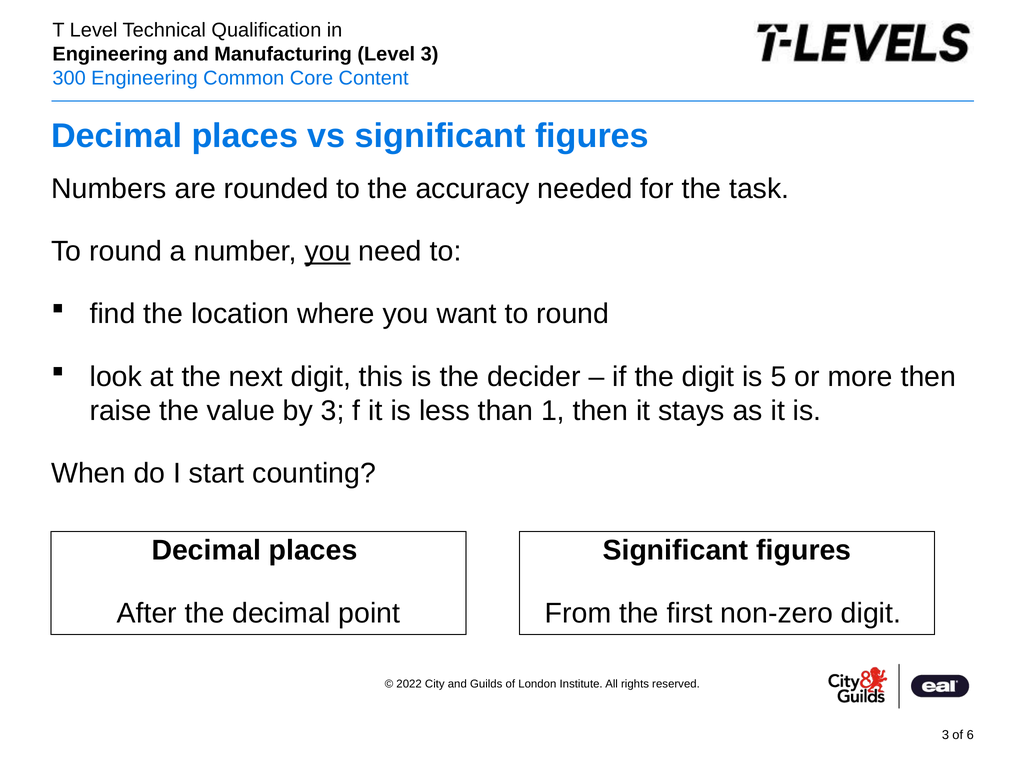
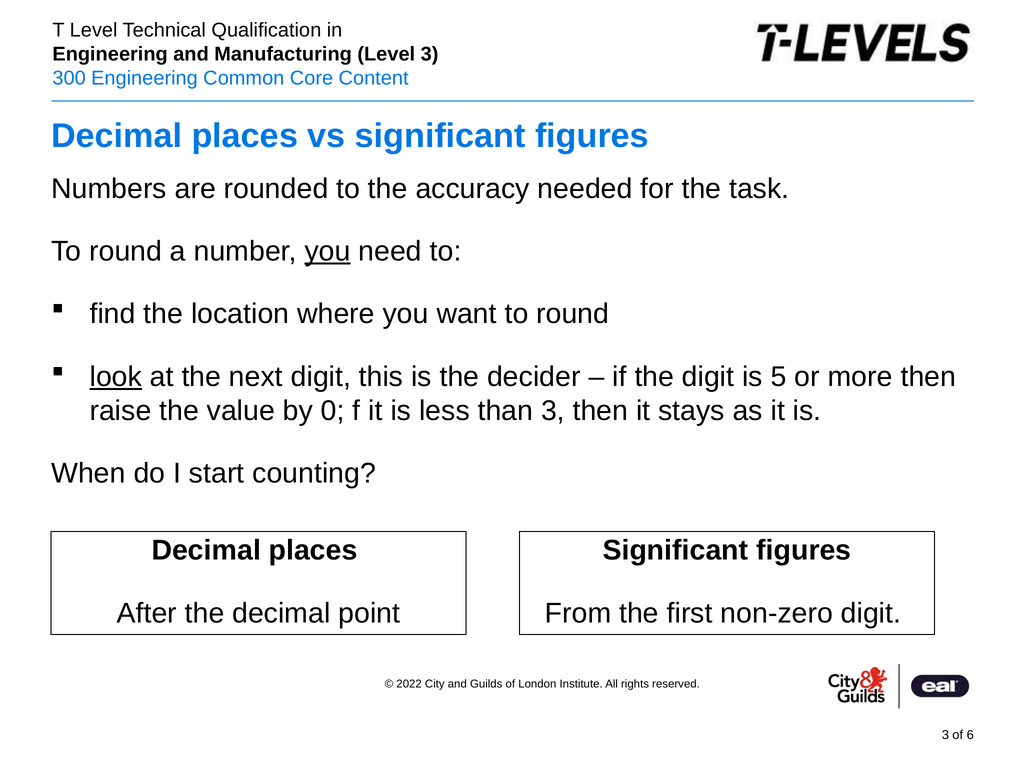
look underline: none -> present
by 3: 3 -> 0
than 1: 1 -> 3
